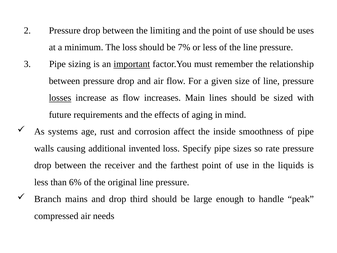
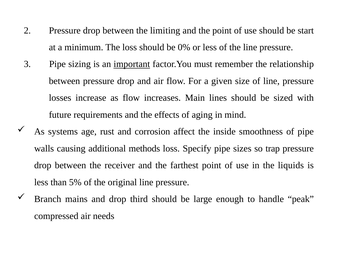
uses: uses -> start
7%: 7% -> 0%
losses underline: present -> none
invented: invented -> methods
rate: rate -> trap
6%: 6% -> 5%
